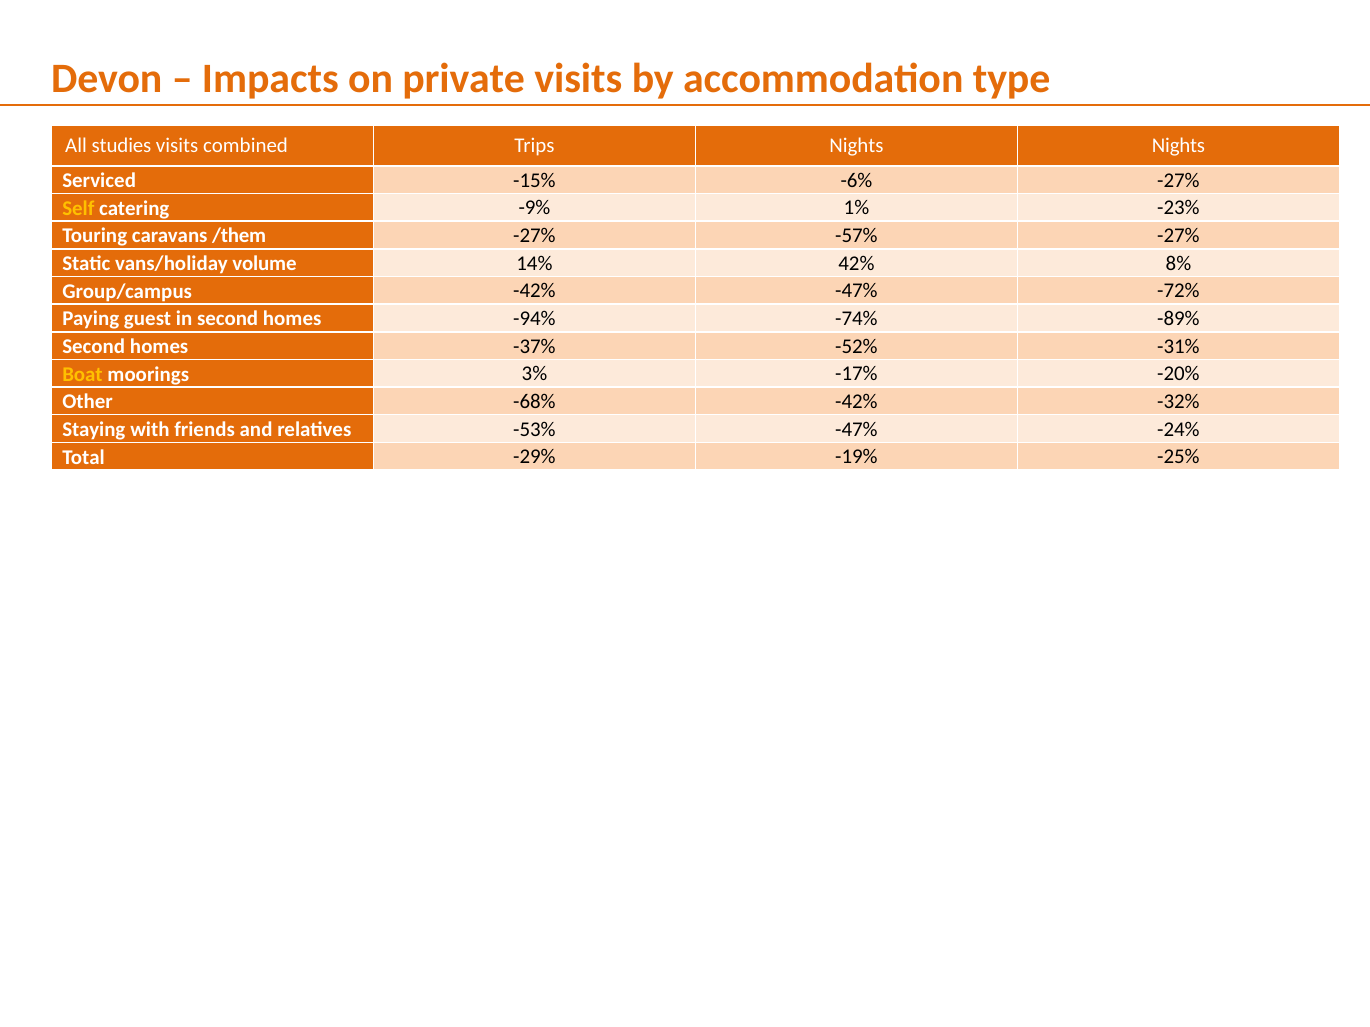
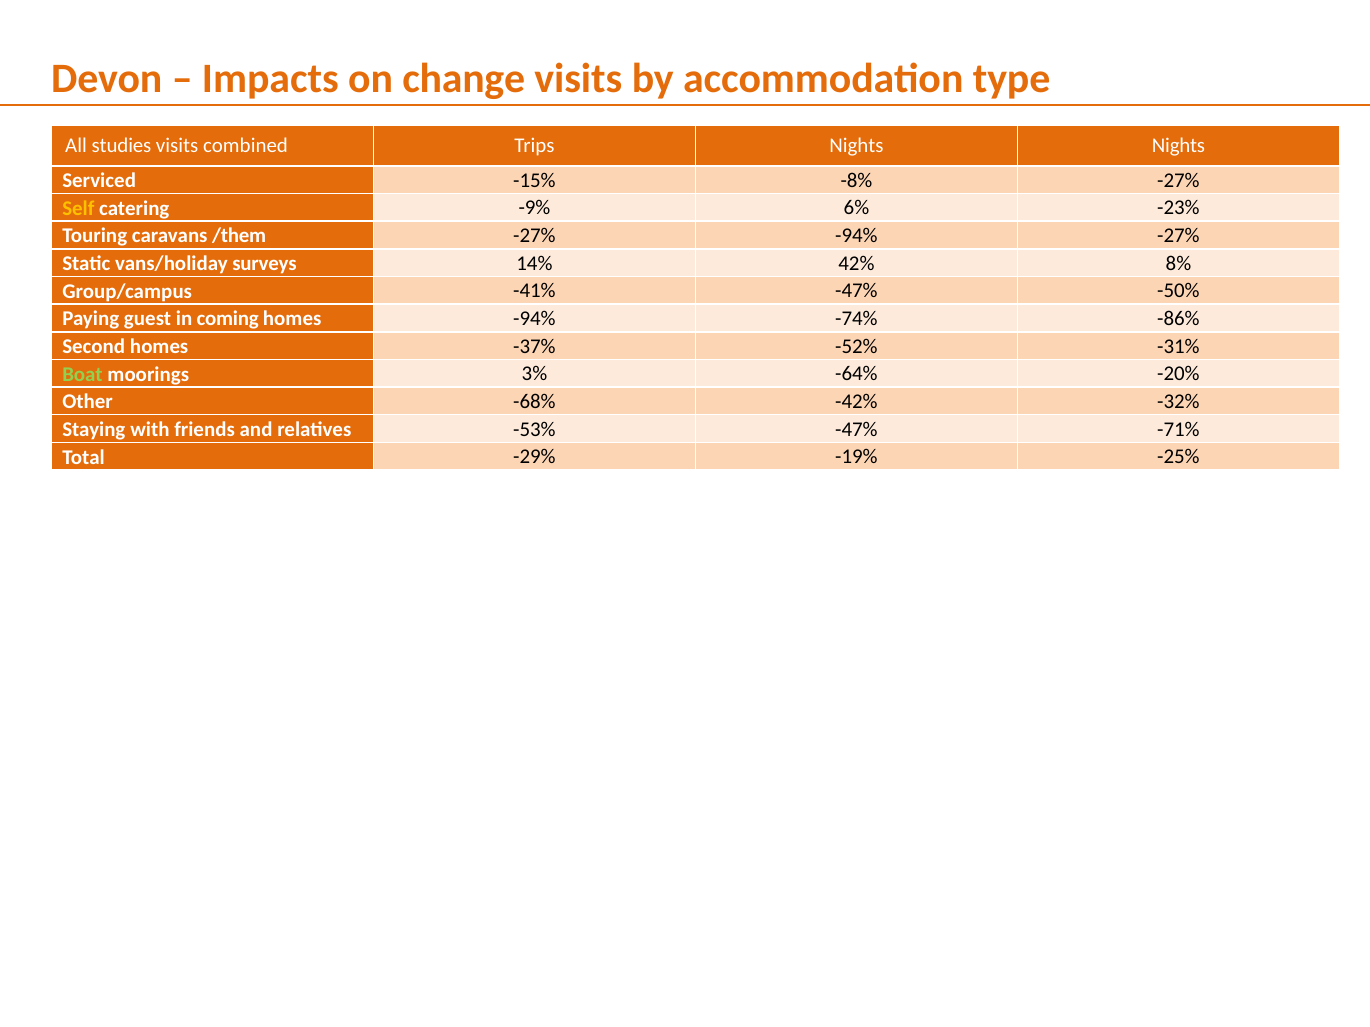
private: private -> change
-6%: -6% -> -8%
1%: 1% -> 6%
-27% -57%: -57% -> -94%
volume: volume -> surveys
Group/campus -42%: -42% -> -41%
-72%: -72% -> -50%
in second: second -> coming
-89%: -89% -> -86%
Boat colour: yellow -> light green
-17%: -17% -> -64%
-24%: -24% -> -71%
